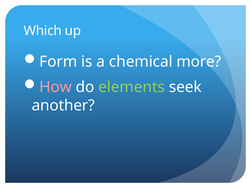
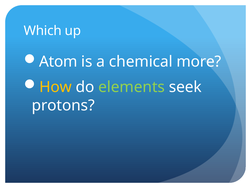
Form: Form -> Atom
How colour: pink -> yellow
another: another -> protons
